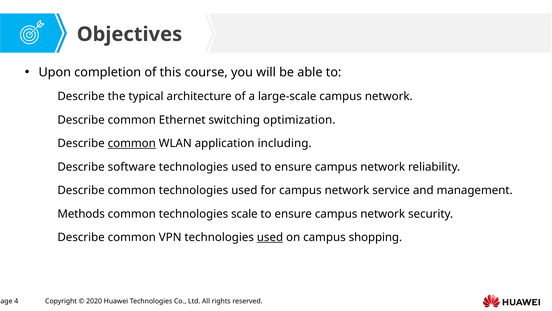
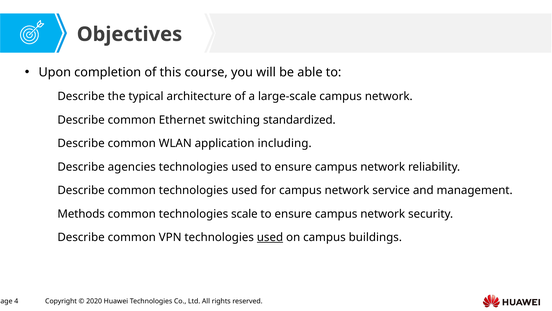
optimization: optimization -> standardized
common at (132, 143) underline: present -> none
software: software -> agencies
shopping: shopping -> buildings
